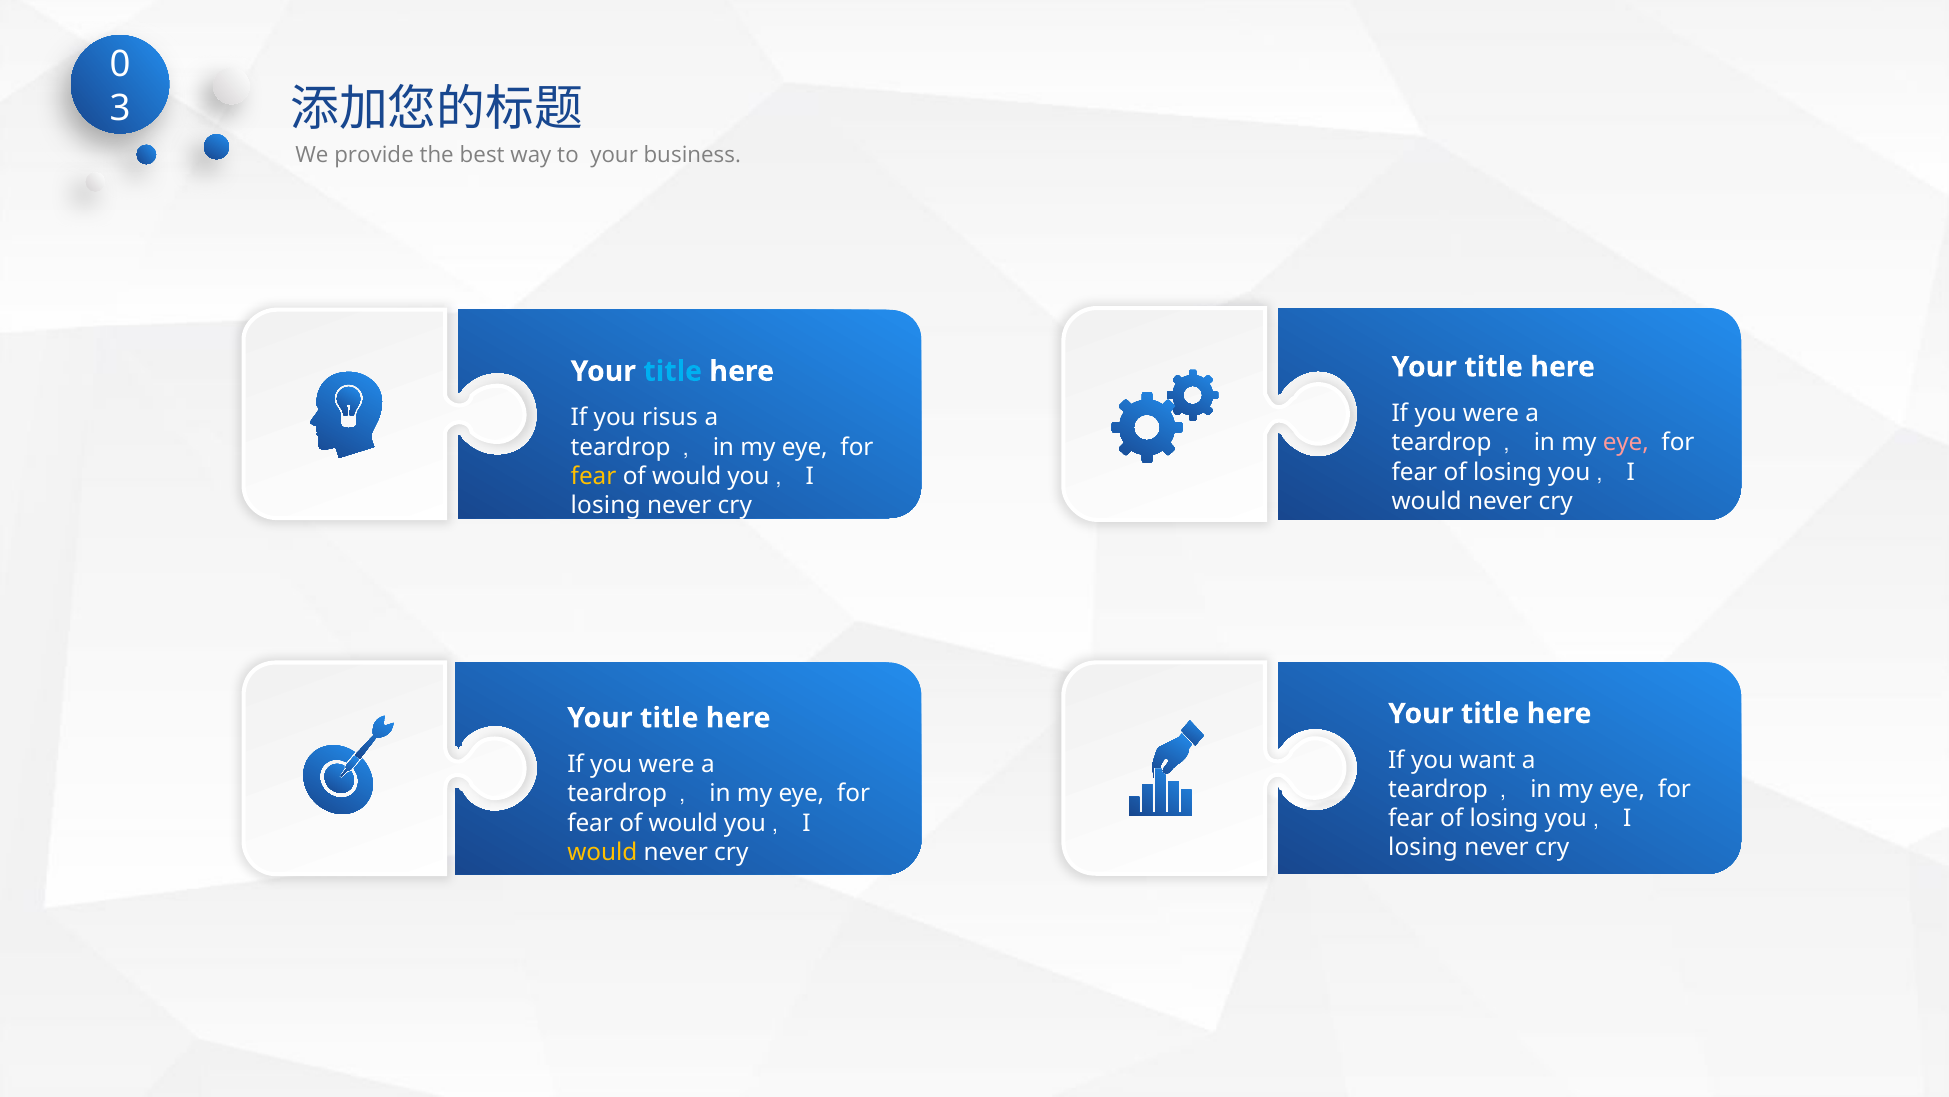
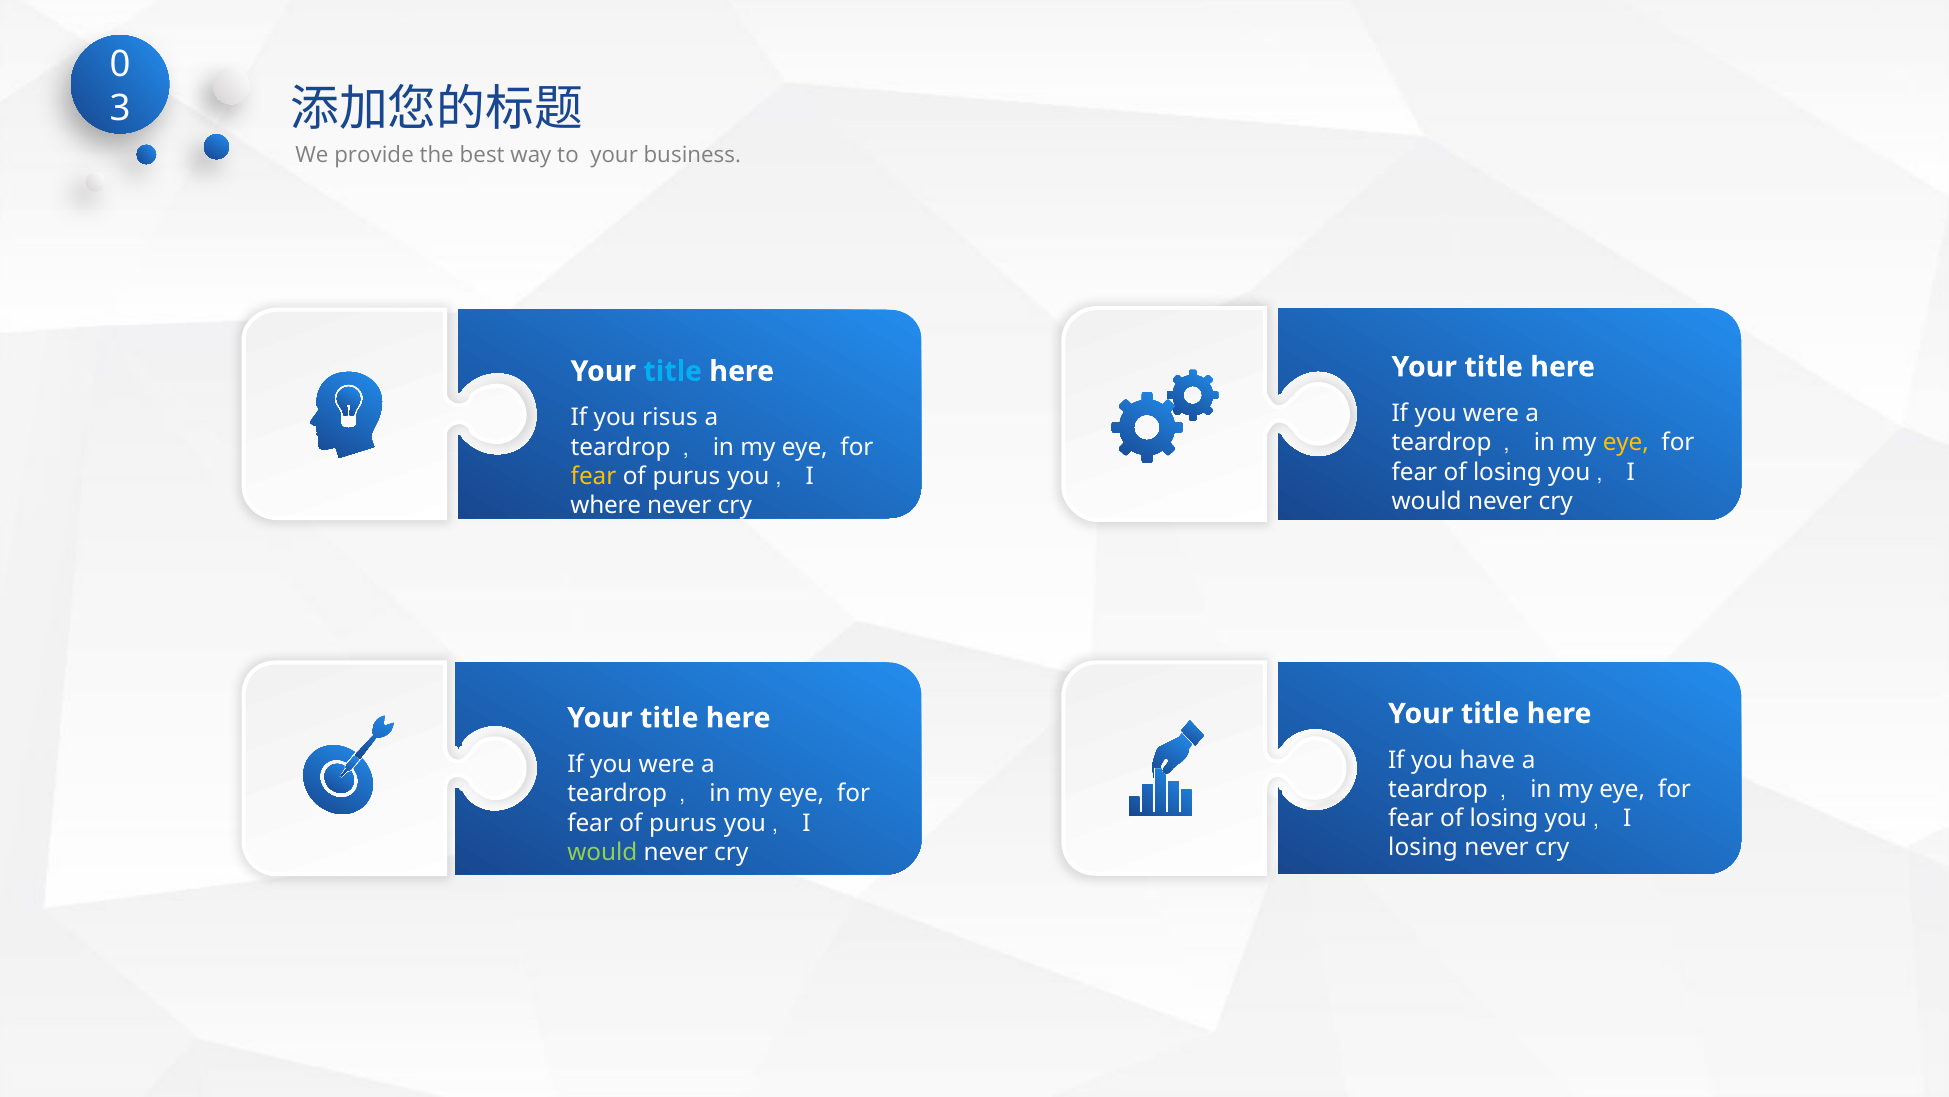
eye at (1626, 442) colour: pink -> yellow
would at (687, 476): would -> purus
losing at (606, 505): losing -> where
want: want -> have
would at (683, 822): would -> purus
would at (602, 852) colour: yellow -> light green
